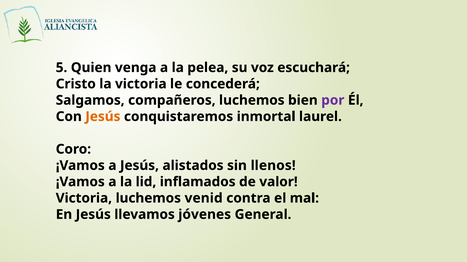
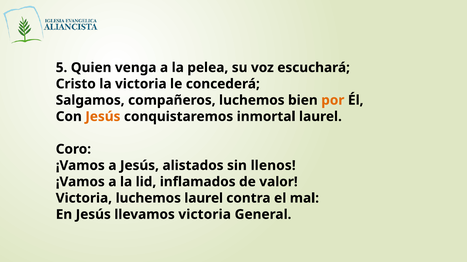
por colour: purple -> orange
luchemos venid: venid -> laurel
llevamos jóvenes: jóvenes -> victoria
